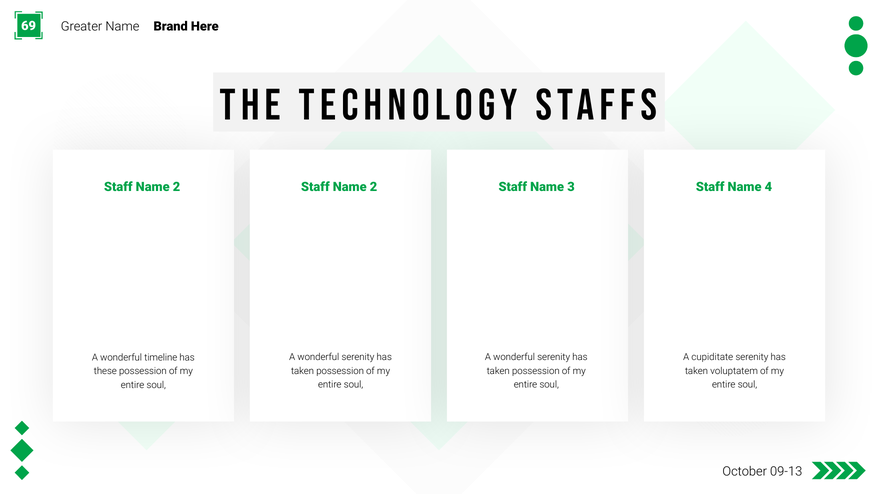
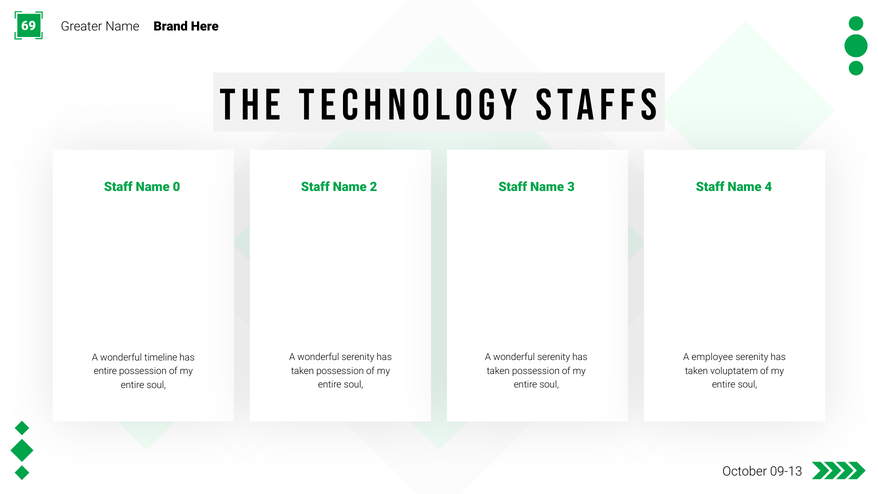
2 at (177, 187): 2 -> 0
cupiditate: cupiditate -> employee
these at (105, 371): these -> entire
